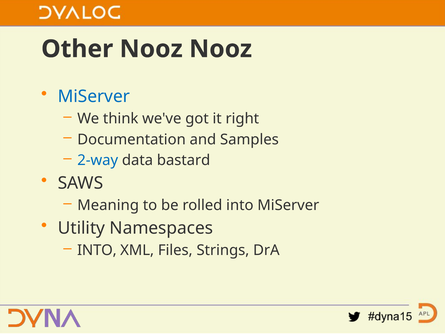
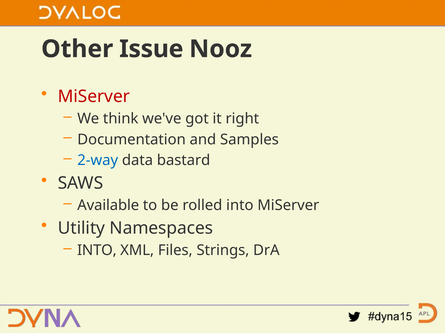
Other Nooz: Nooz -> Issue
MiServer at (94, 97) colour: blue -> red
Meaning: Meaning -> Available
